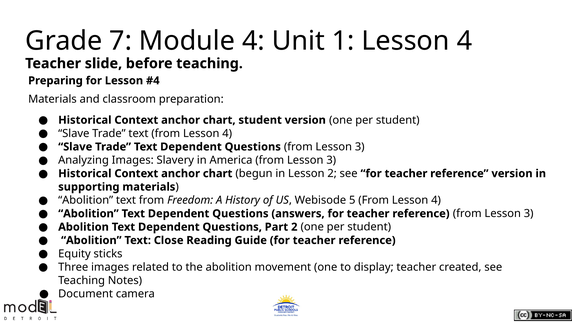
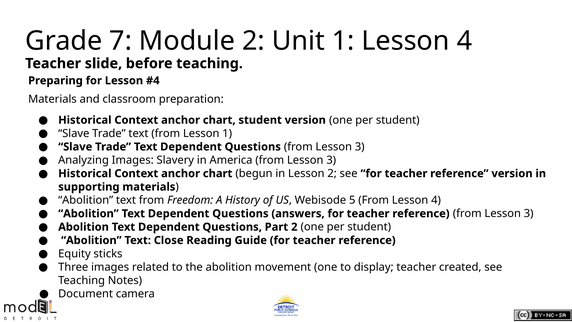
Module 4: 4 -> 2
text from Lesson 4: 4 -> 1
